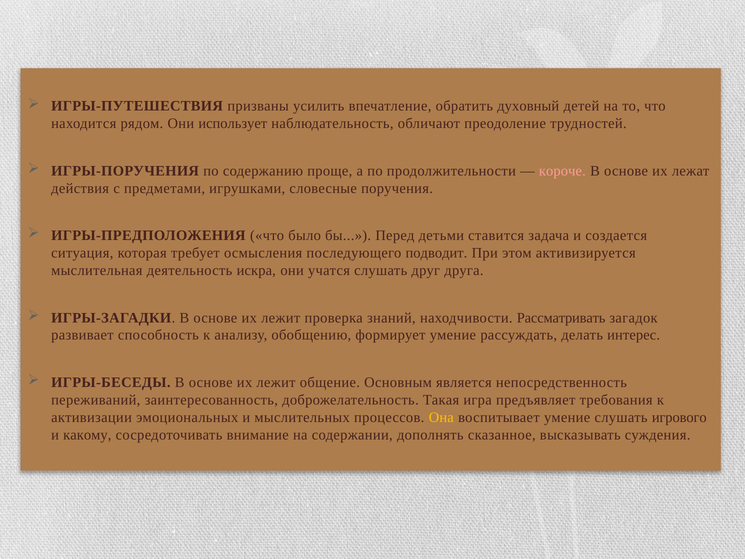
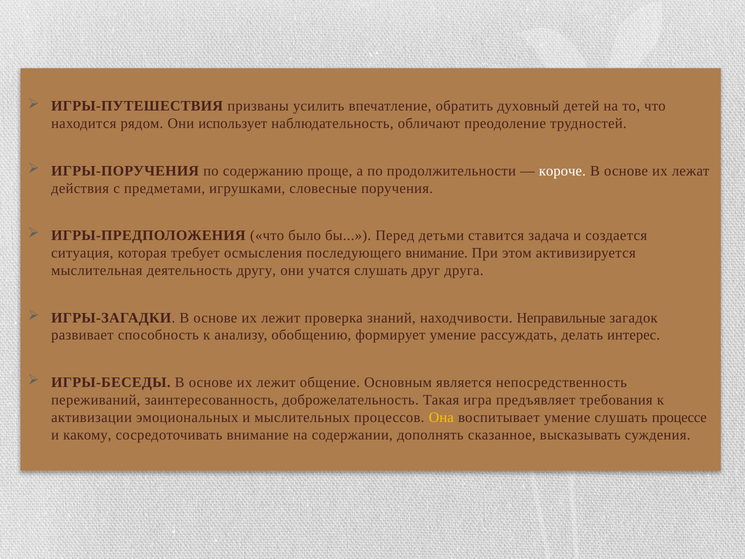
короче colour: pink -> white
последующего подводит: подводит -> внимание
искра: искра -> другу
Рассматривать: Рассматривать -> Неправильные
игрового: игрового -> процессе
